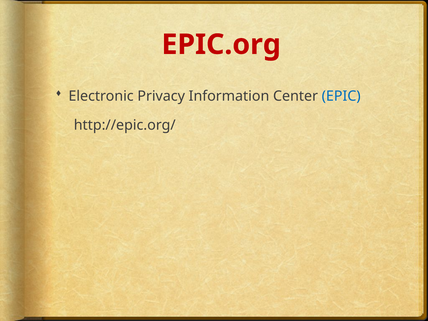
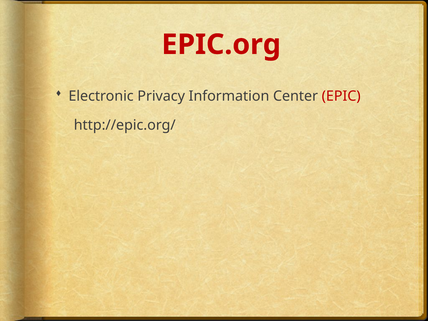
EPIC colour: blue -> red
